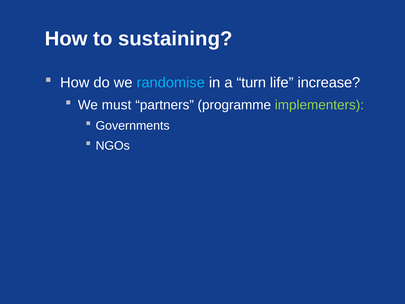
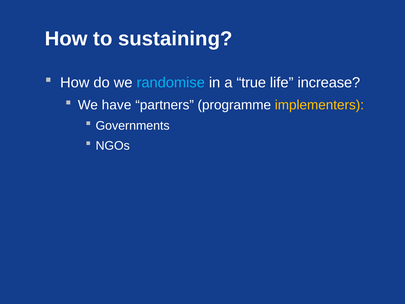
turn: turn -> true
must: must -> have
implementers colour: light green -> yellow
